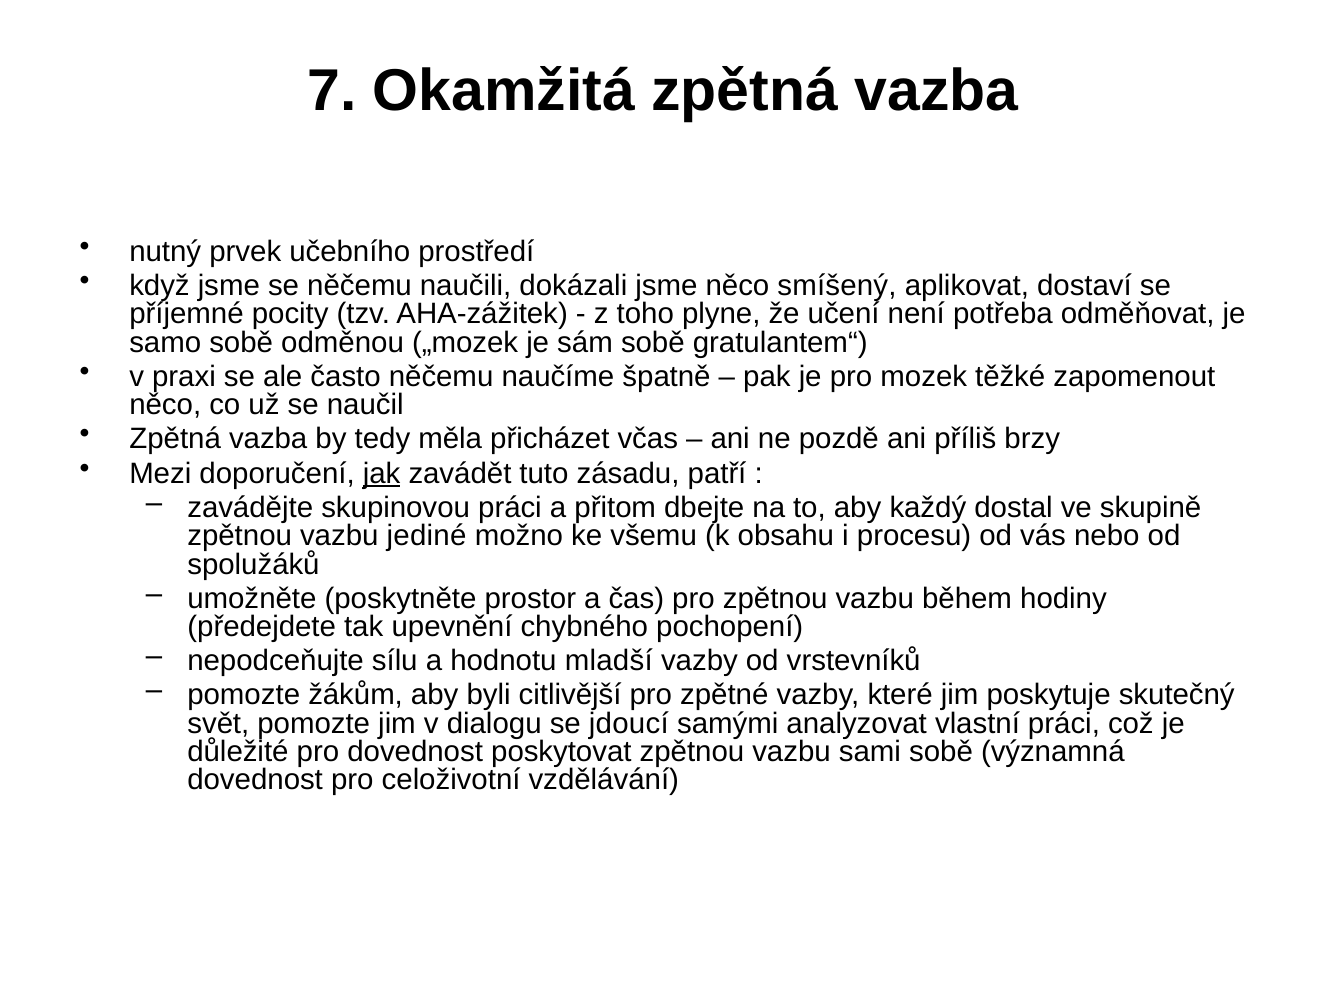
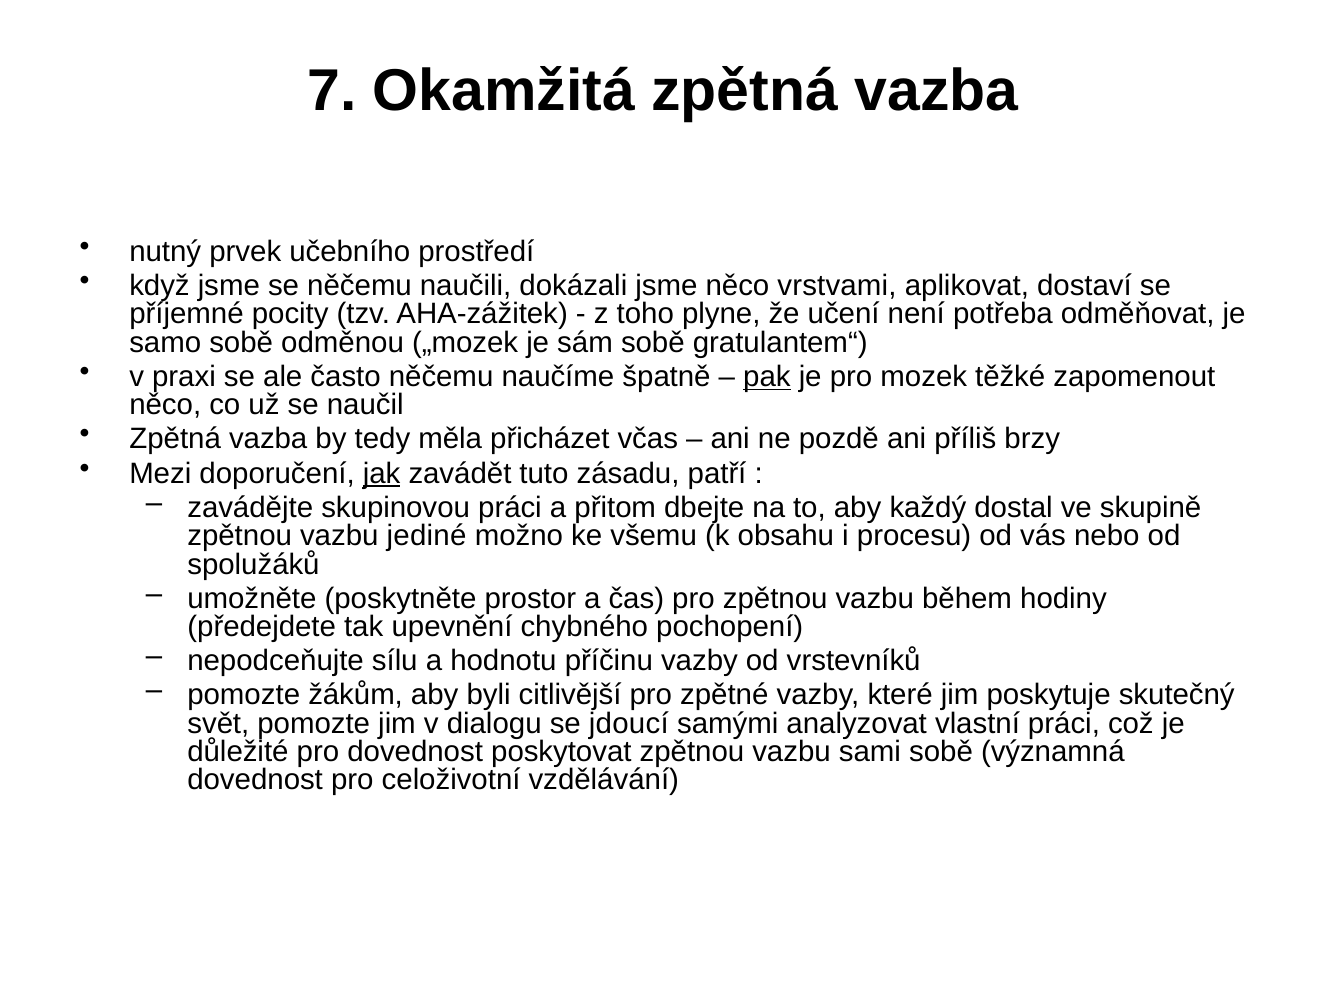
smíšený: smíšený -> vrstvami
pak underline: none -> present
mladší: mladší -> příčinu
